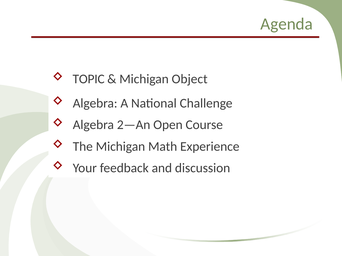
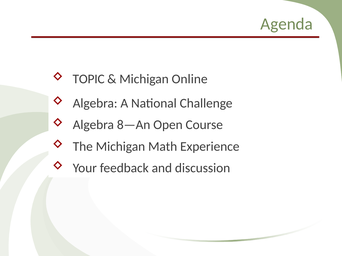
Object: Object -> Online
2—An: 2—An -> 8—An
